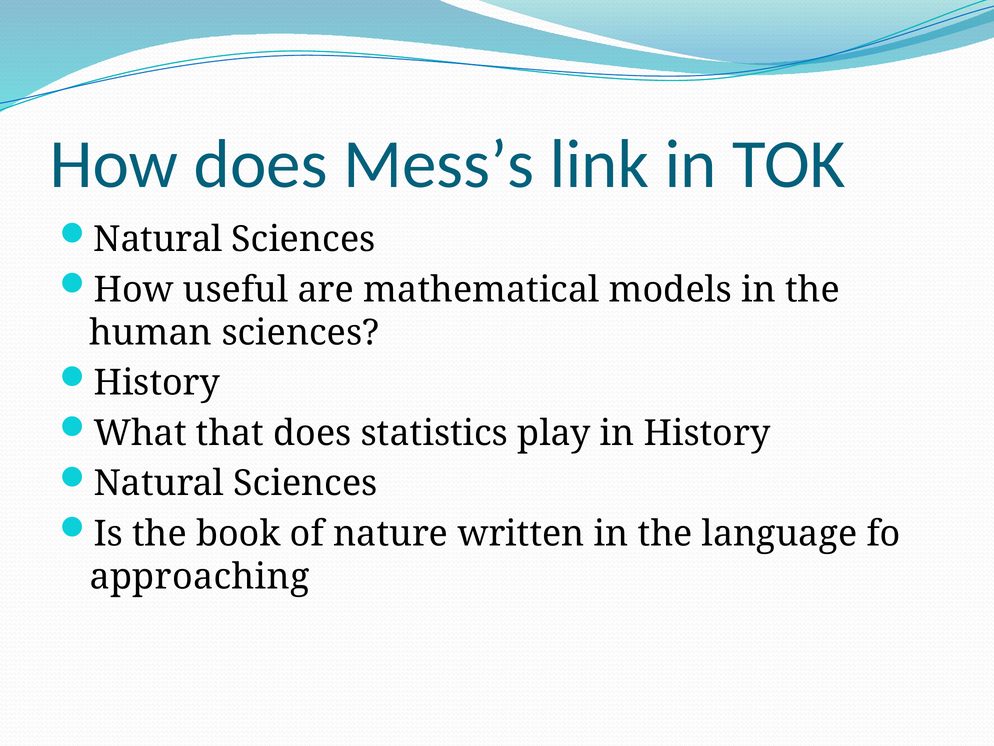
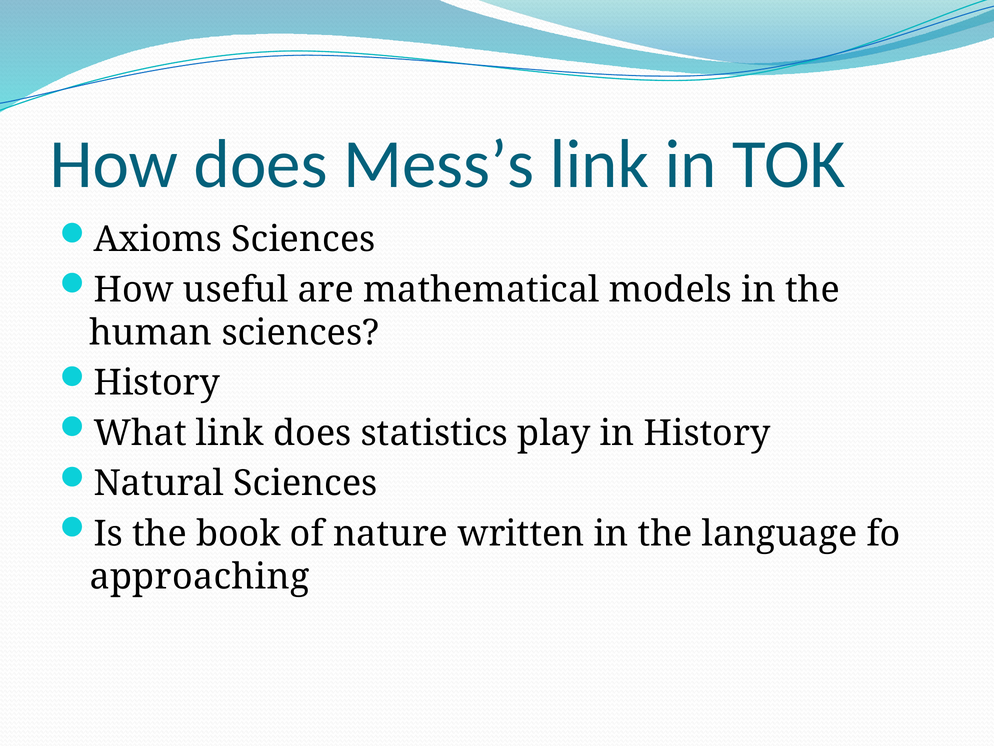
Natural at (158, 239): Natural -> Axioms
What that: that -> link
